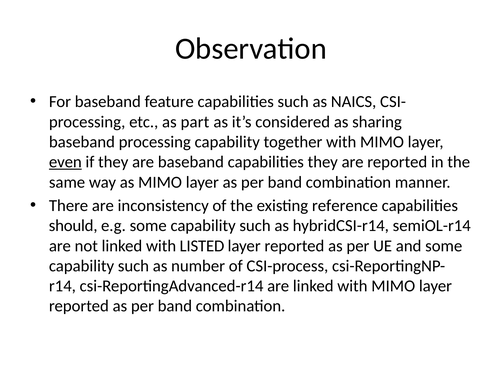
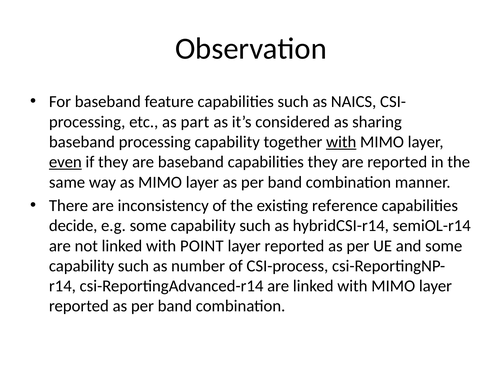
with at (341, 142) underline: none -> present
should: should -> decide
LISTED: LISTED -> POINT
